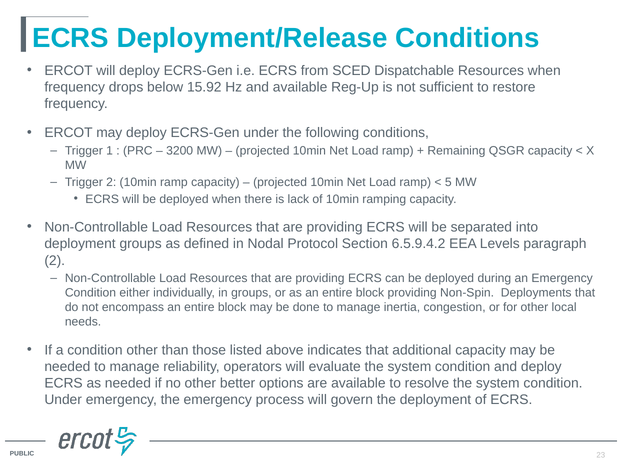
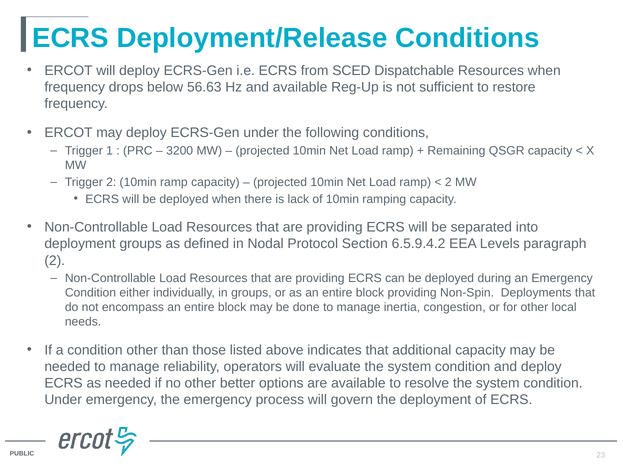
15.92: 15.92 -> 56.63
5 at (448, 182): 5 -> 2
